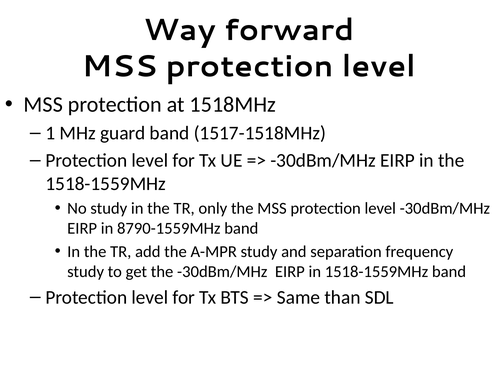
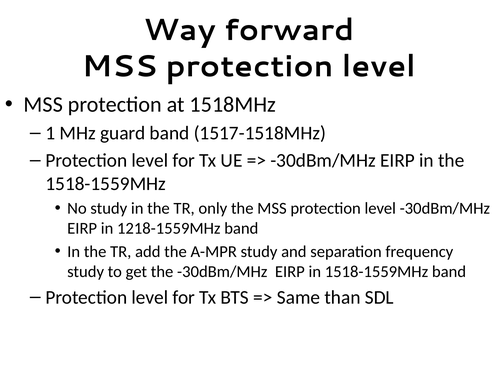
8790-1559MHz: 8790-1559MHz -> 1218-1559MHz
